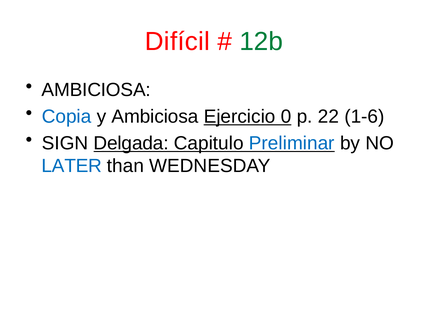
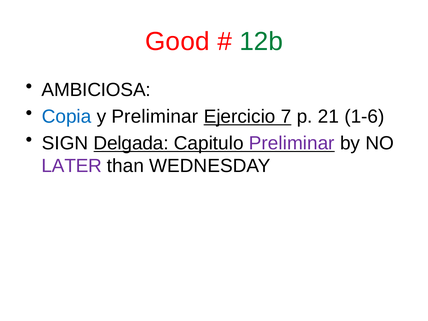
Difícil: Difícil -> Good
y Ambiciosa: Ambiciosa -> Preliminar
0: 0 -> 7
22: 22 -> 21
Preliminar at (292, 143) colour: blue -> purple
LATER colour: blue -> purple
